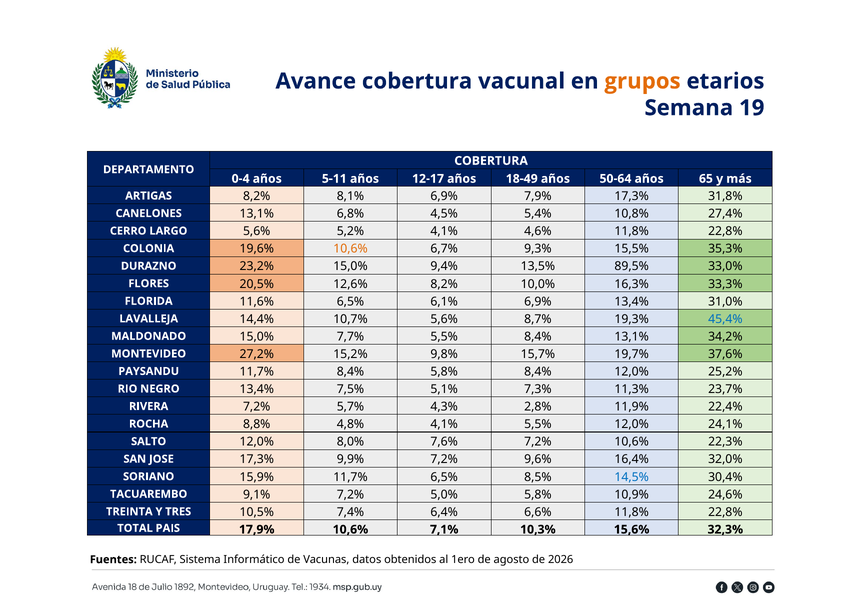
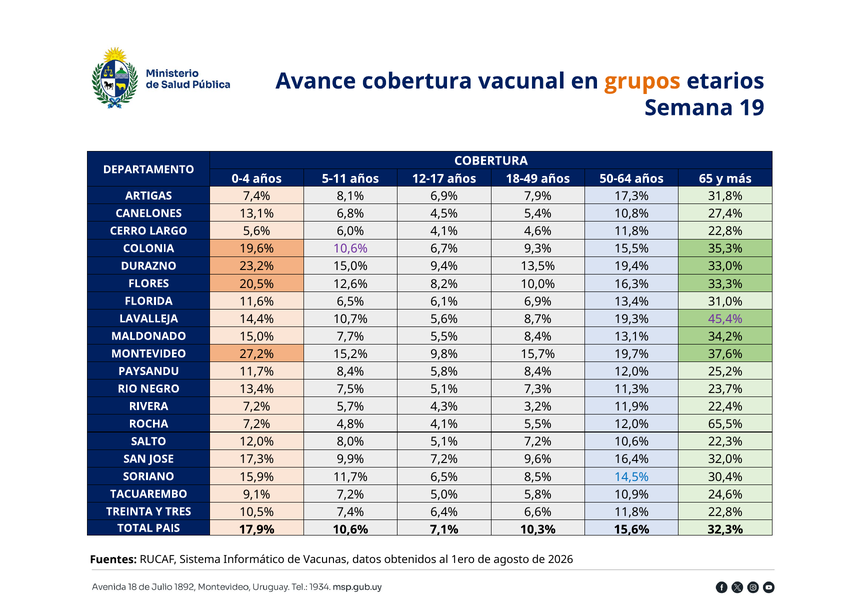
ARTIGAS 8,2%: 8,2% -> 7,4%
5,2%: 5,2% -> 6,0%
10,6% at (350, 249) colour: orange -> purple
89,5%: 89,5% -> 19,4%
45,4% colour: blue -> purple
2,8%: 2,8% -> 3,2%
ROCHA 8,8%: 8,8% -> 7,2%
24,1%: 24,1% -> 65,5%
8,0% 7,6%: 7,6% -> 5,1%
